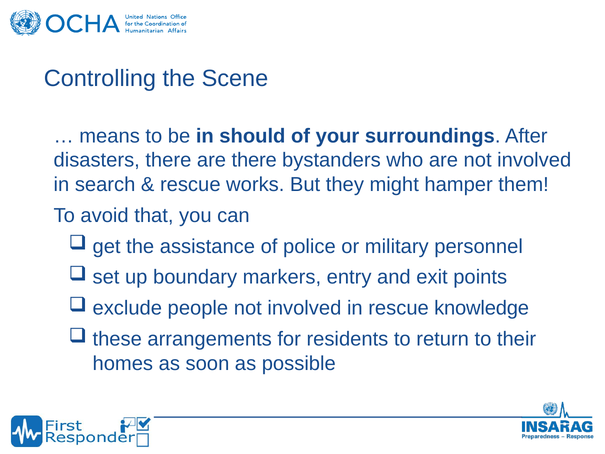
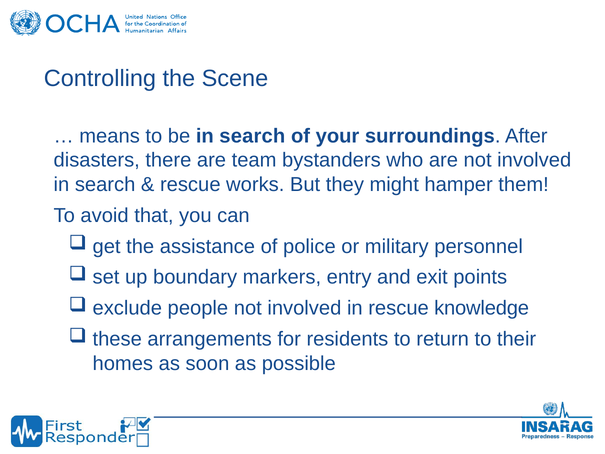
be in should: should -> search
are there: there -> team
